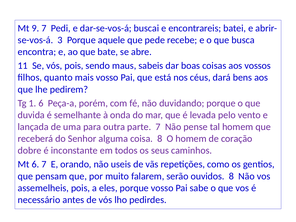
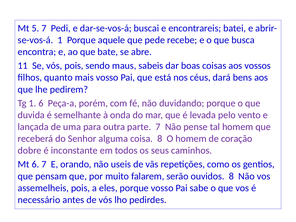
9: 9 -> 5
3 at (60, 40): 3 -> 1
